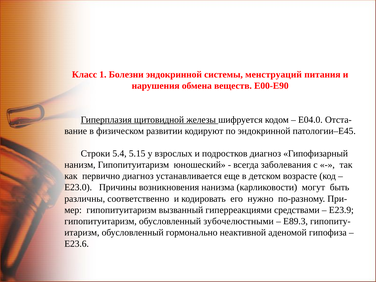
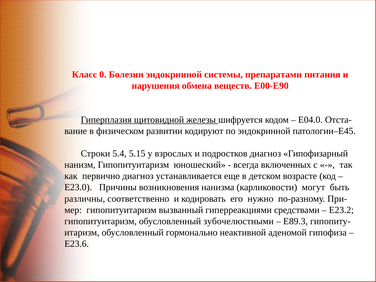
1: 1 -> 0
менструаций: менструаций -> препаратами
заболевания: заболевания -> включенных
Е23.9: Е23.9 -> Е23.2
